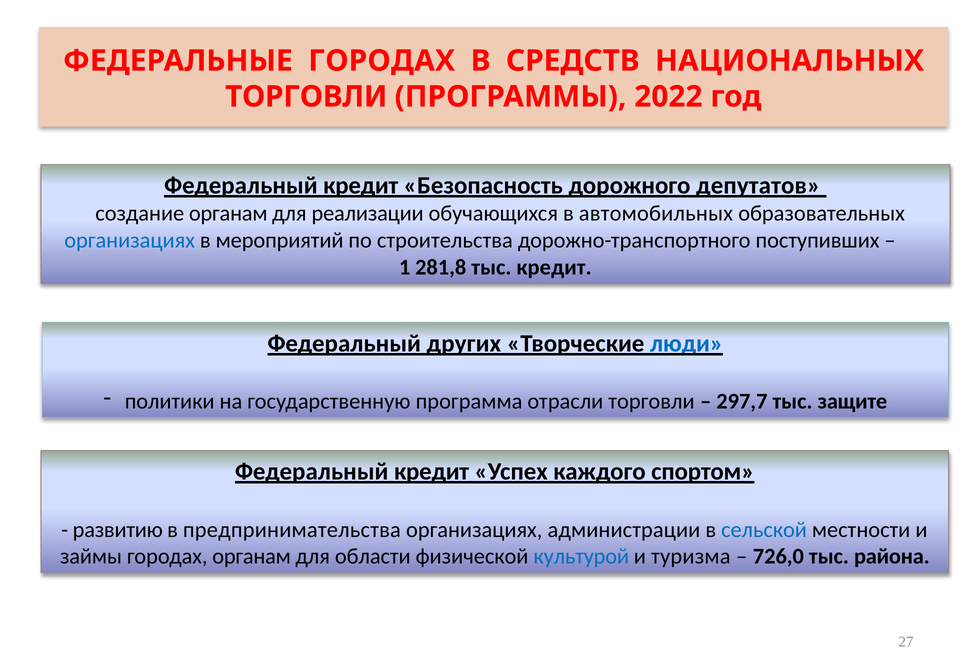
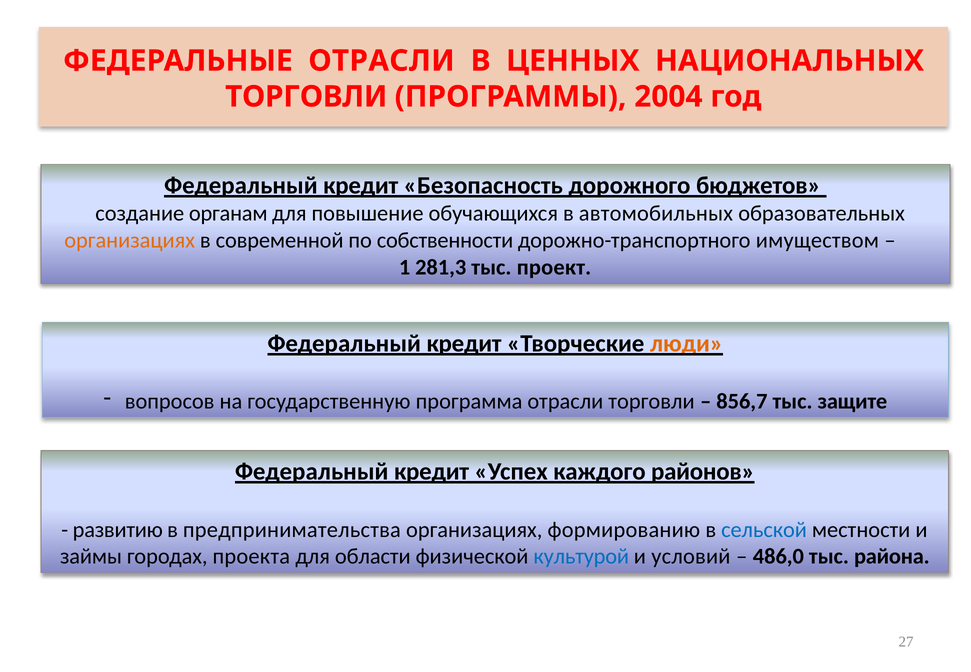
ФЕДЕРАЛЬНЫЕ ГОРОДАХ: ГОРОДАХ -> ОТРАСЛИ
СРЕДСТВ: СРЕДСТВ -> ЦЕННЫХ
2022: 2022 -> 2004
депутатов: депутатов -> бюджетов
реализации: реализации -> повышение
организациях at (130, 241) colour: blue -> orange
мероприятий: мероприятий -> современной
строительства: строительства -> собственности
поступивших: поступивших -> имуществом
281,8: 281,8 -> 281,3
тыс кредит: кредит -> проект
других at (464, 343): других -> кредит
люди colour: blue -> orange
политики: политики -> вопросов
297,7: 297,7 -> 856,7
спортом: спортом -> районов
администрации: администрации -> формированию
городах органам: органам -> проекта
туризма: туризма -> условий
726,0: 726,0 -> 486,0
